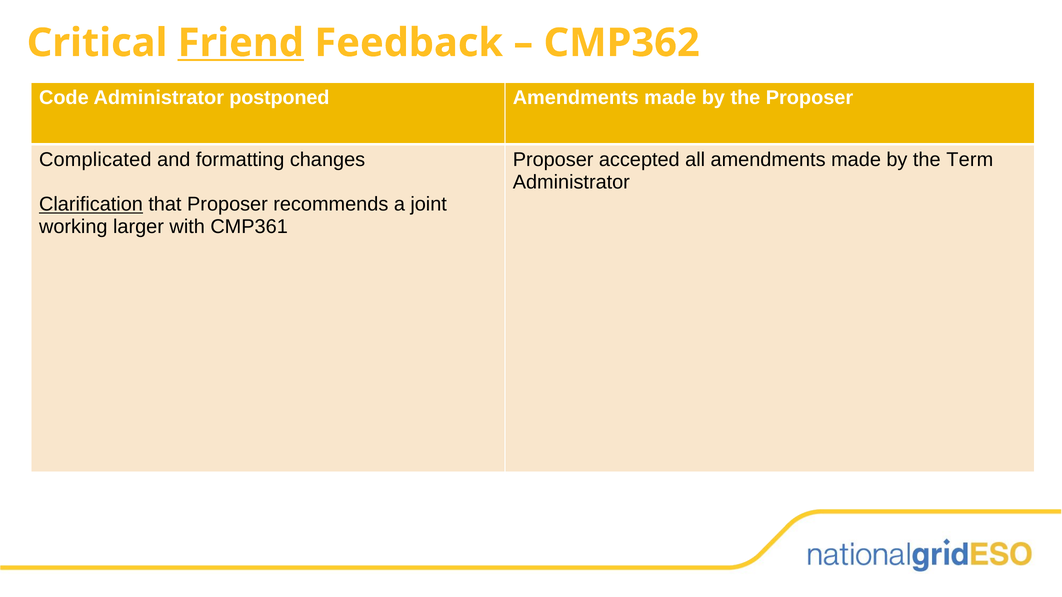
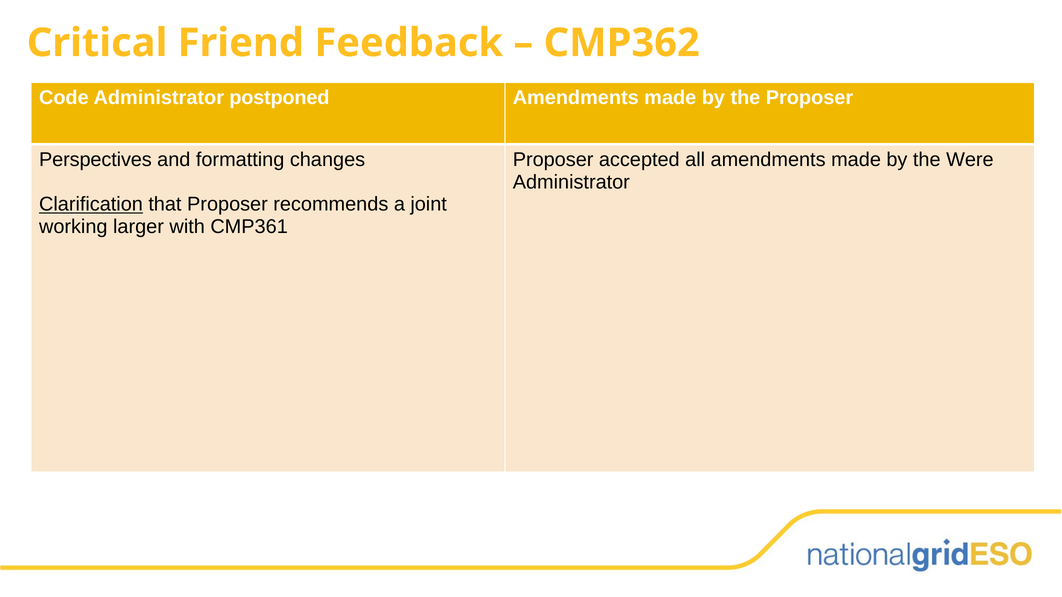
Friend underline: present -> none
Complicated: Complicated -> Perspectives
Term: Term -> Were
